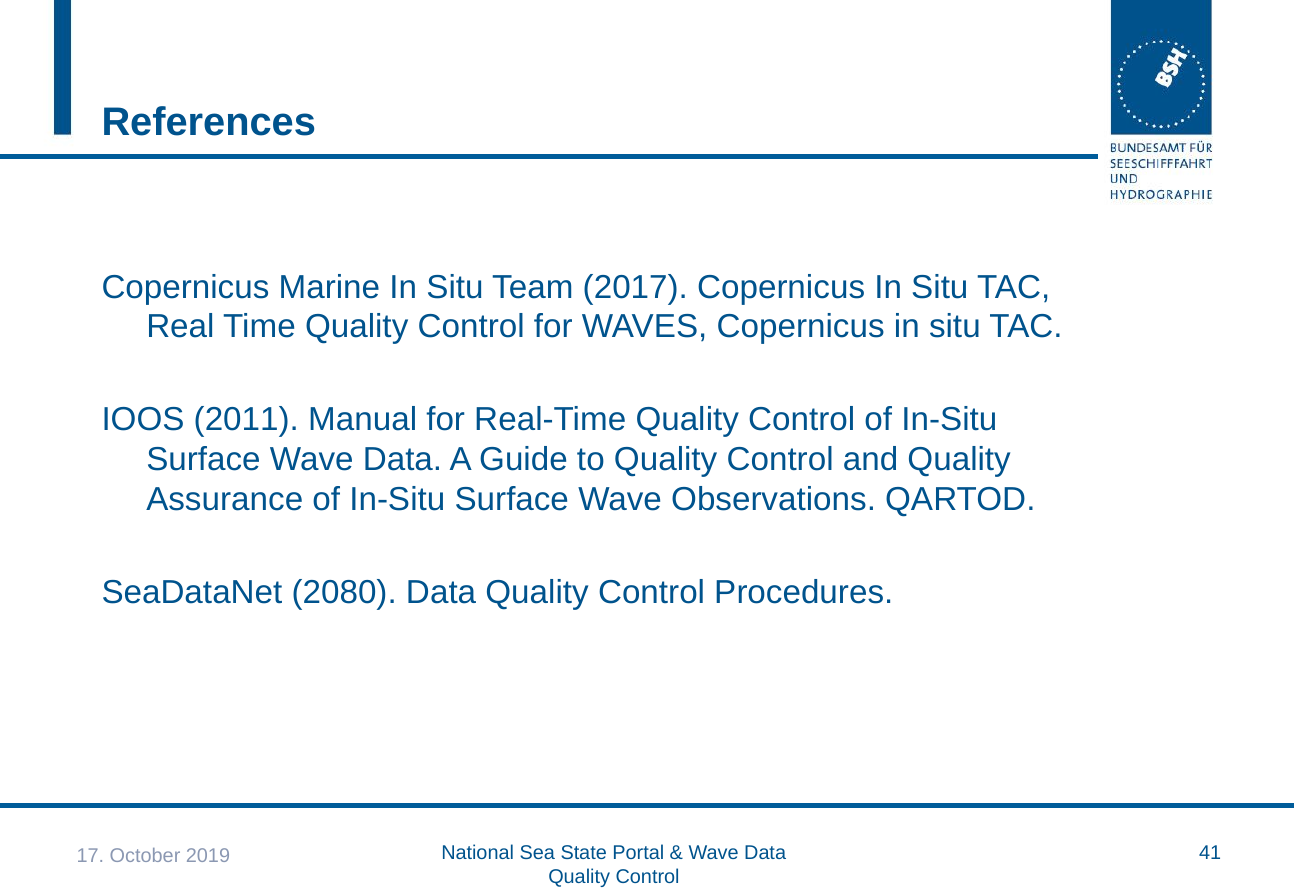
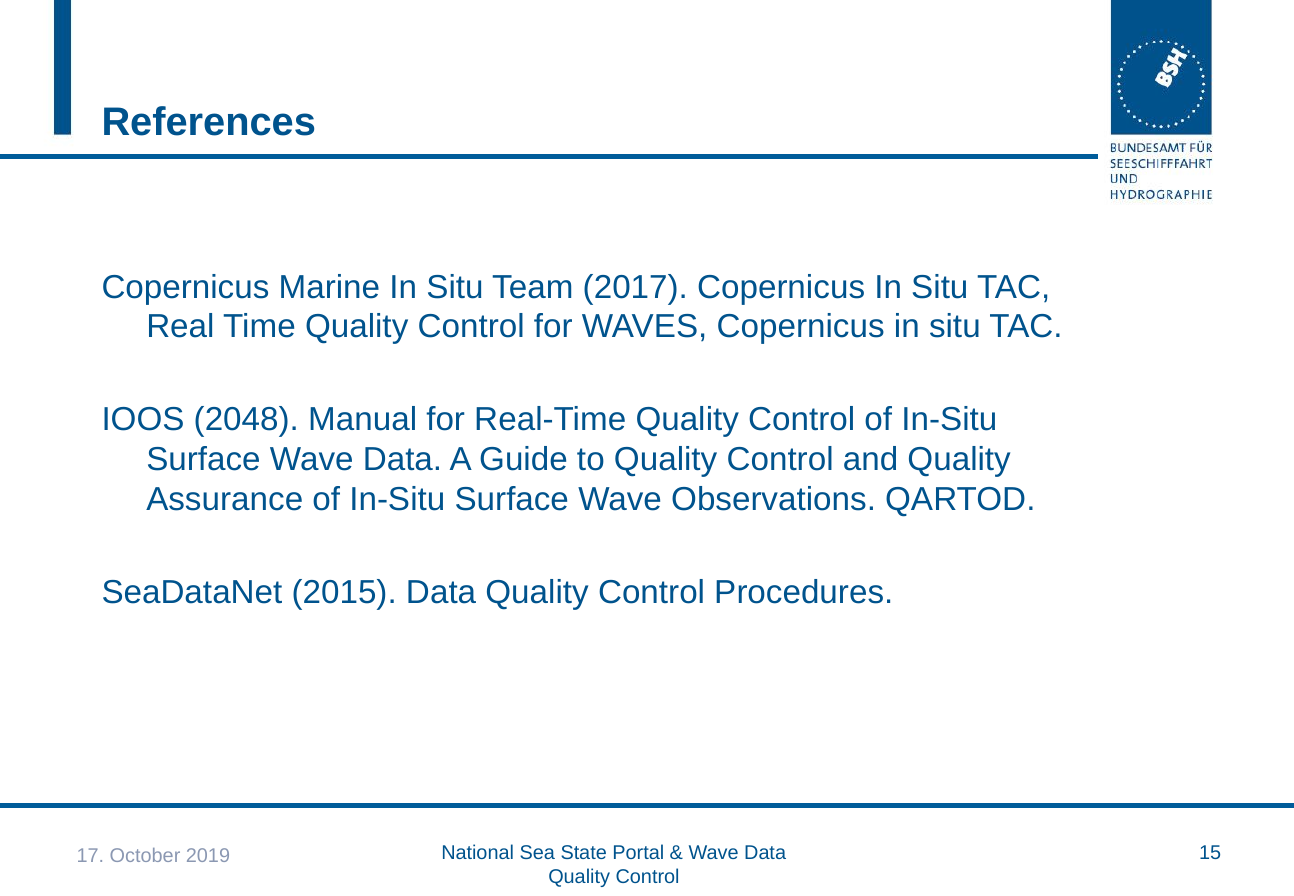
2011: 2011 -> 2048
2080: 2080 -> 2015
41: 41 -> 15
